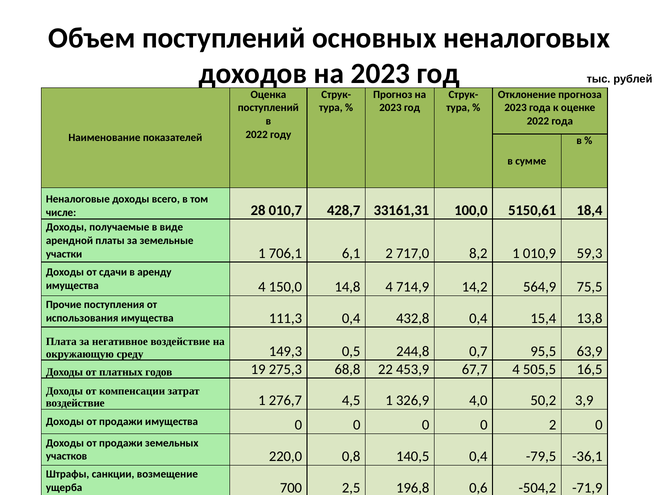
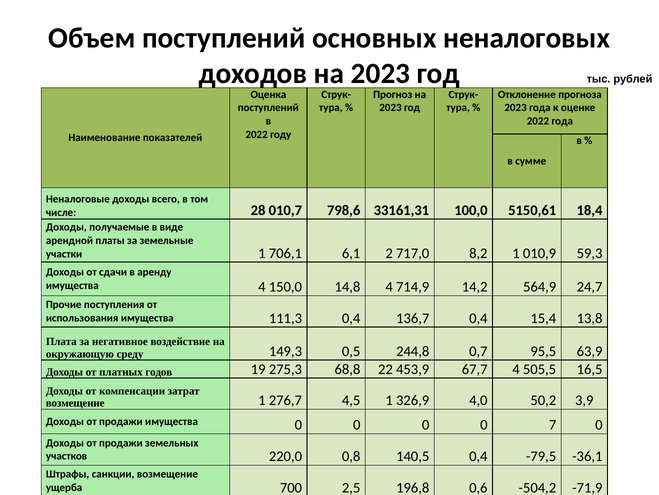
428,7: 428,7 -> 798,6
75,5: 75,5 -> 24,7
432,8: 432,8 -> 136,7
воздействие at (75, 403): воздействие -> возмещение
0 2: 2 -> 7
